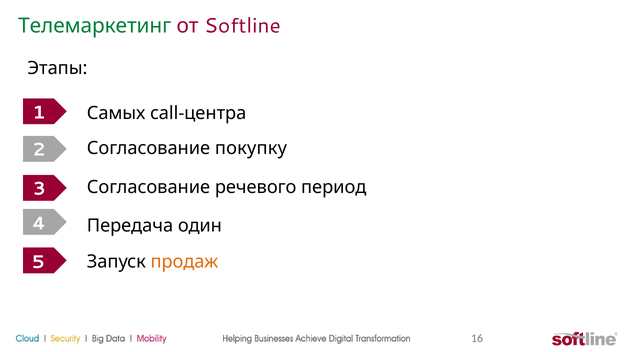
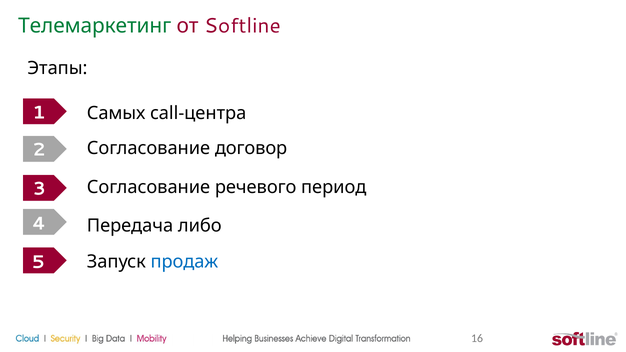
покупку: покупку -> договор
один: один -> либо
продаж colour: orange -> blue
